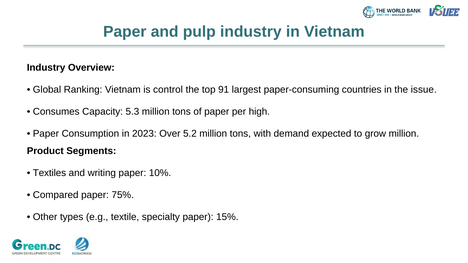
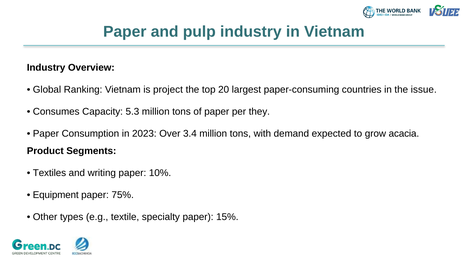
control: control -> project
91: 91 -> 20
high: high -> they
5.2: 5.2 -> 3.4
grow million: million -> acacia
Compared: Compared -> Equipment
